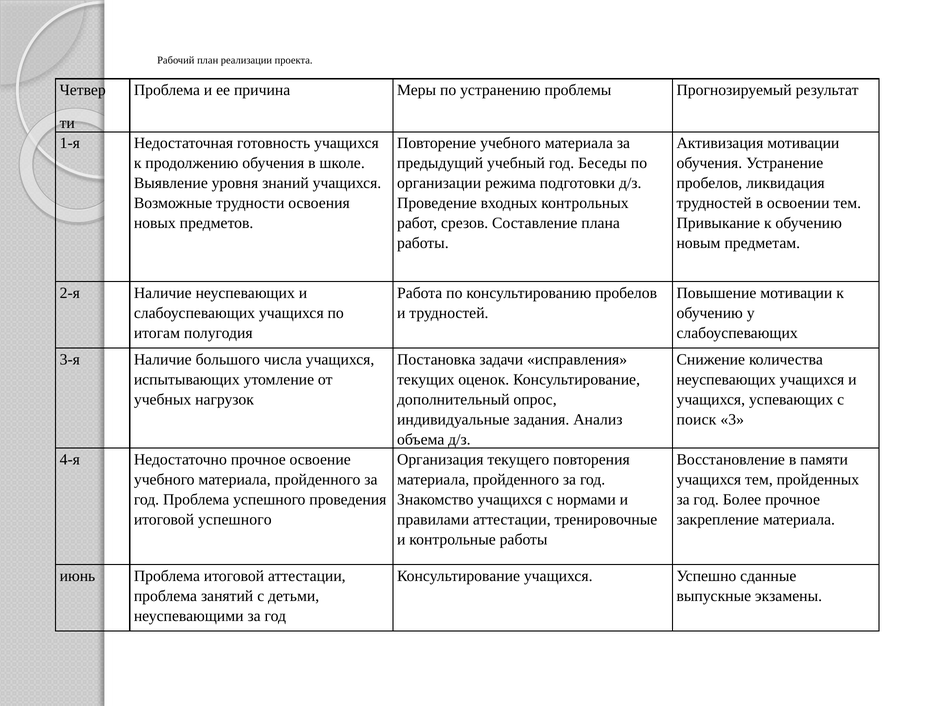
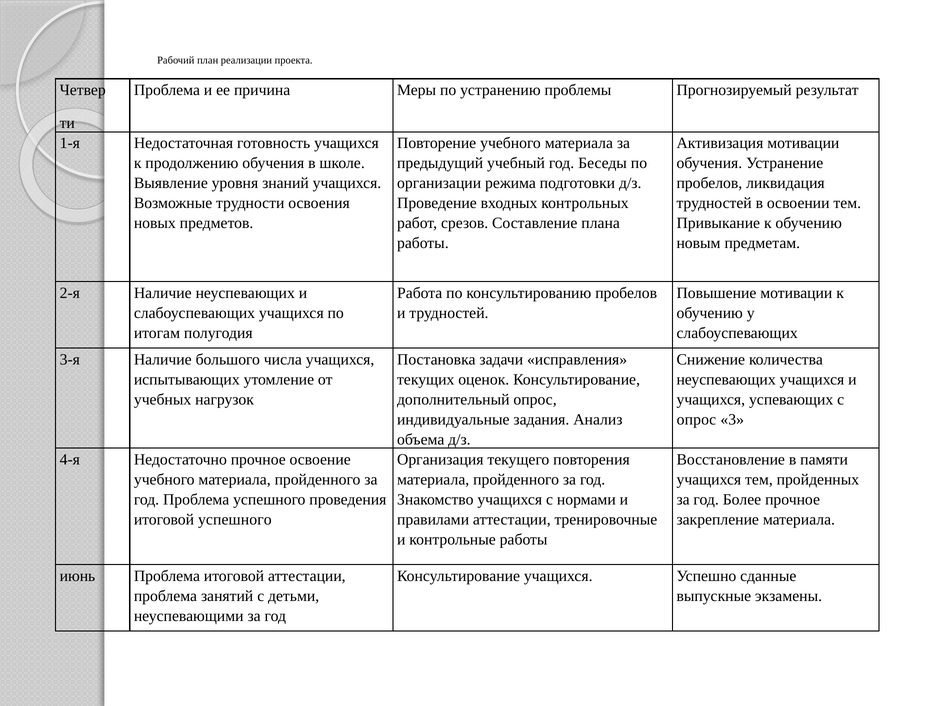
поиск at (696, 420): поиск -> опрос
